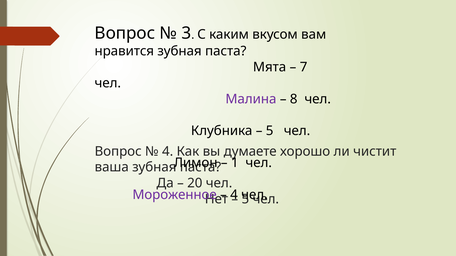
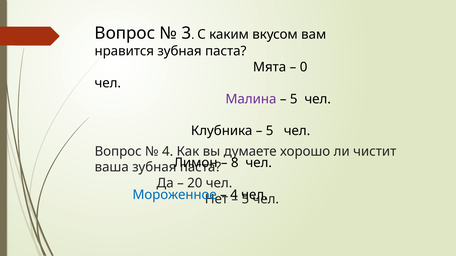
7: 7 -> 0
8 at (294, 99): 8 -> 5
1: 1 -> 8
Мороженное colour: purple -> blue
